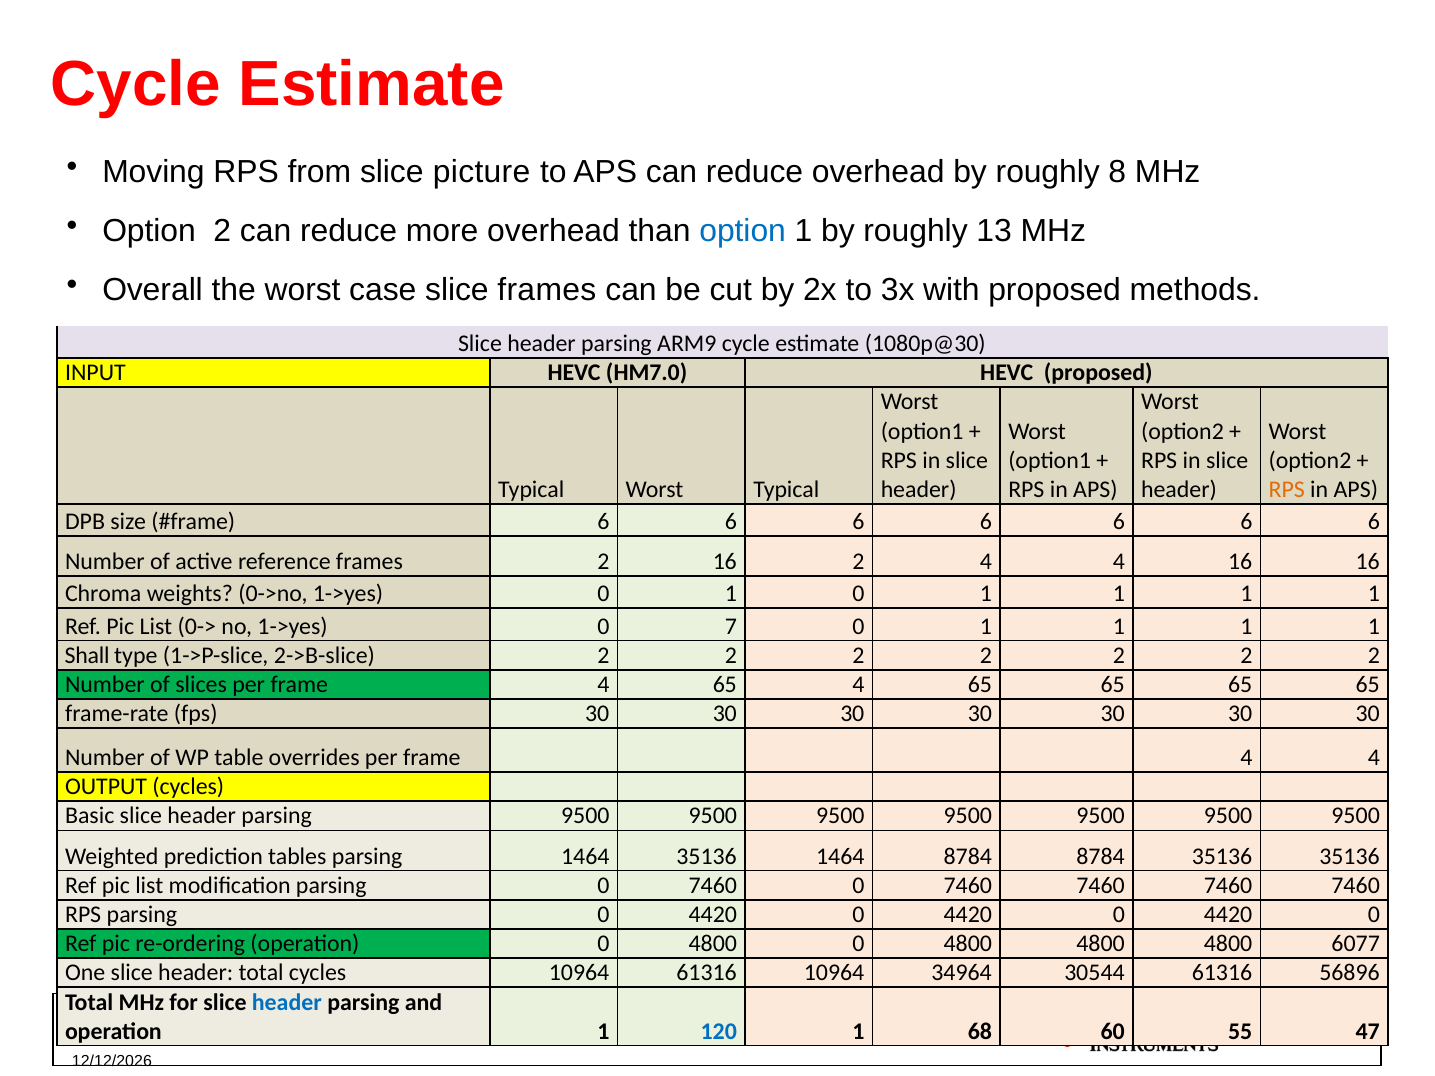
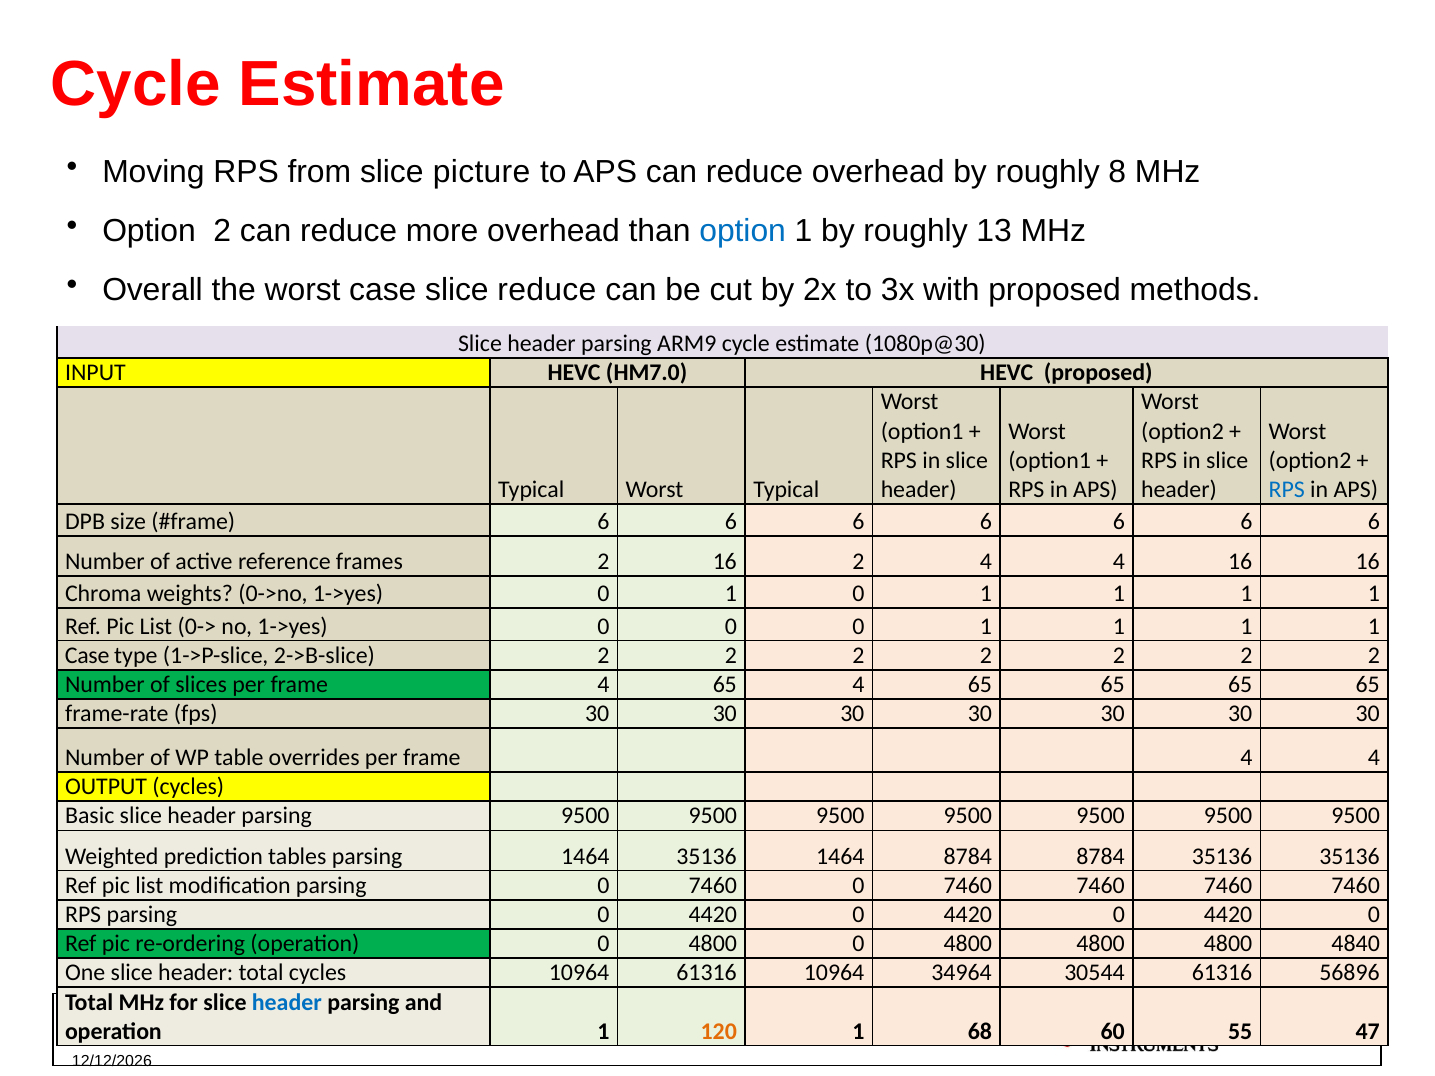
slice frames: frames -> reduce
RPS at (1287, 490) colour: orange -> blue
1->yes 0 7: 7 -> 0
Shall at (87, 656): Shall -> Case
6077: 6077 -> 4840
120 colour: blue -> orange
